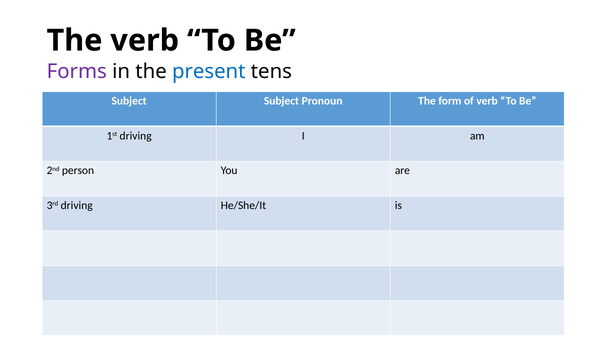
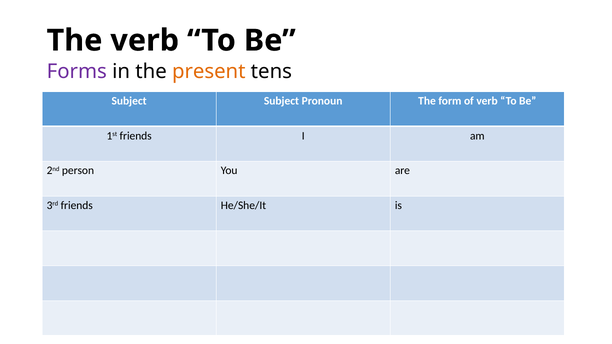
present colour: blue -> orange
1st driving: driving -> friends
3rd driving: driving -> friends
